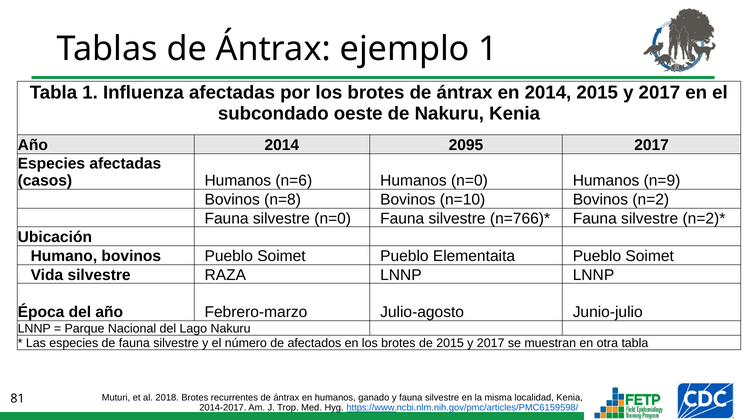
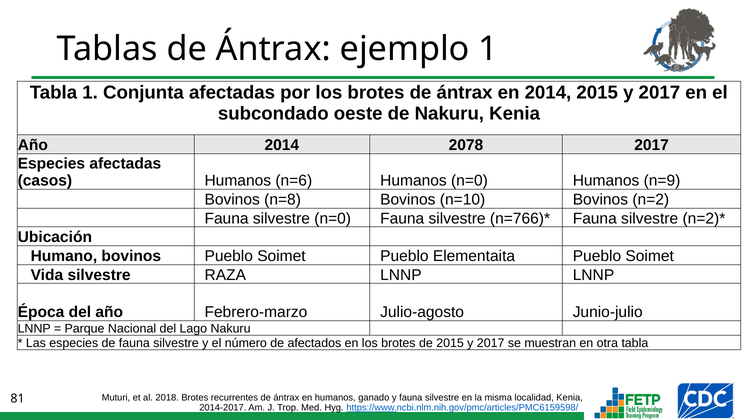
Influenza: Influenza -> Conjunta
2095: 2095 -> 2078
